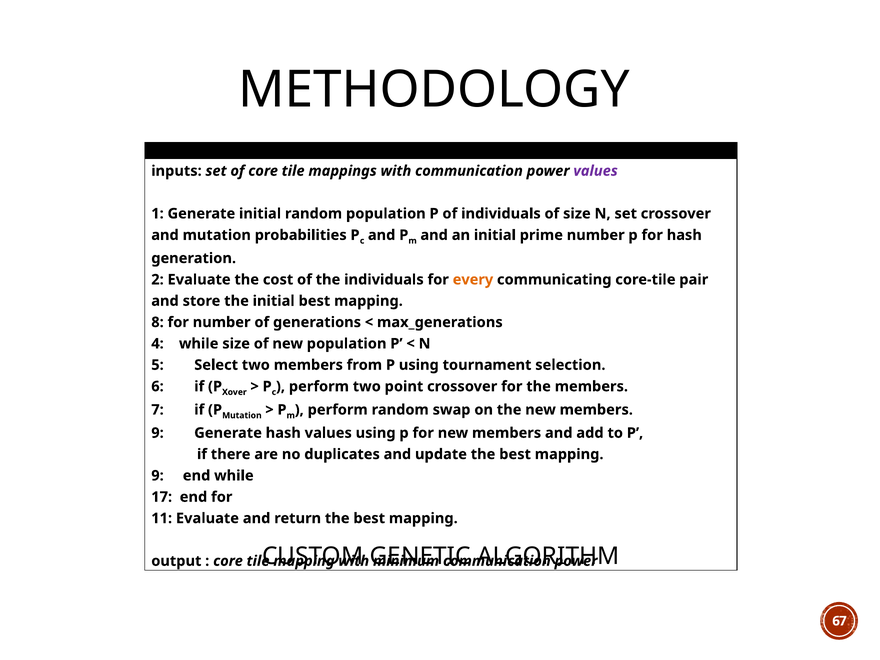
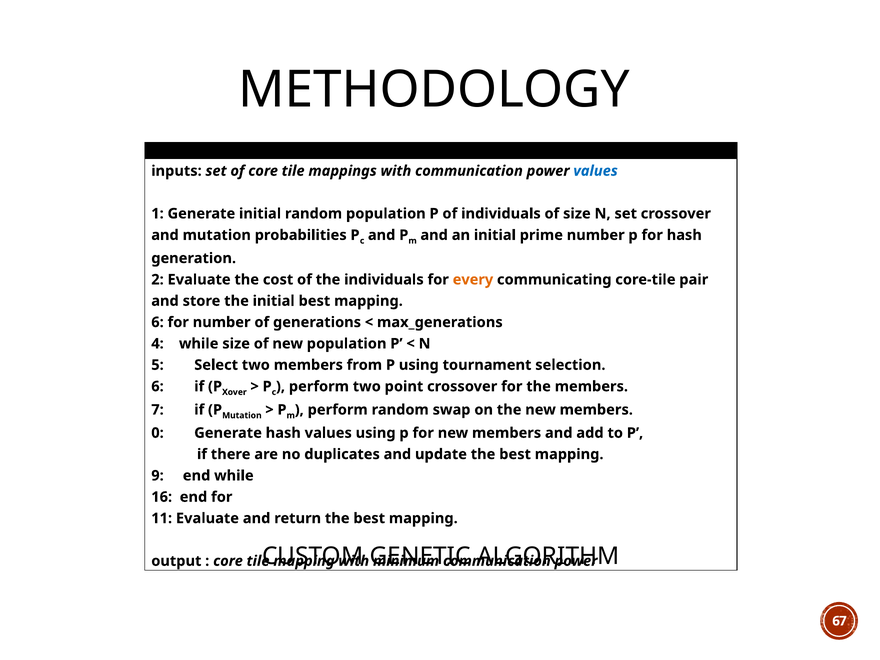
values at (596, 171) colour: purple -> blue
8 at (158, 322): 8 -> 6
9 at (158, 433): 9 -> 0
17: 17 -> 16
